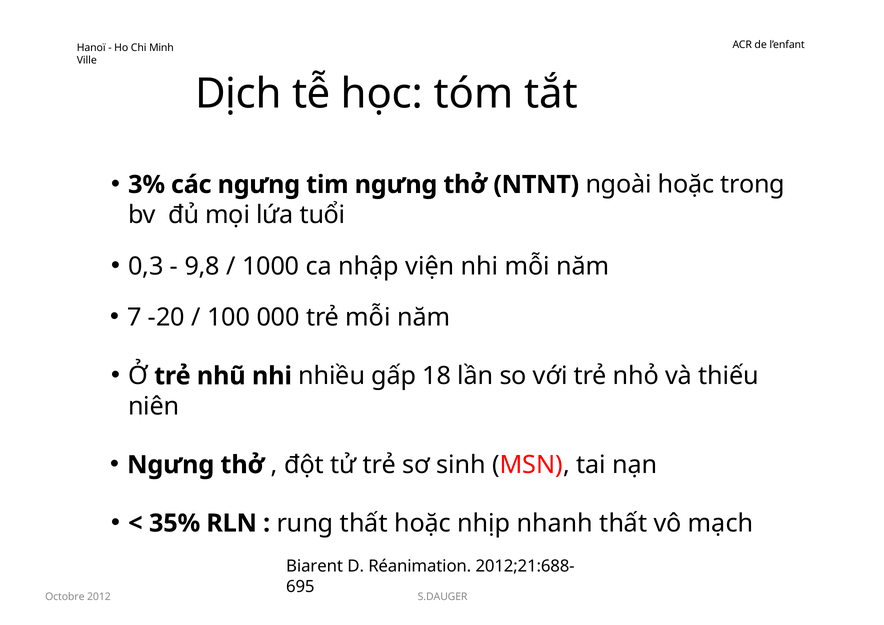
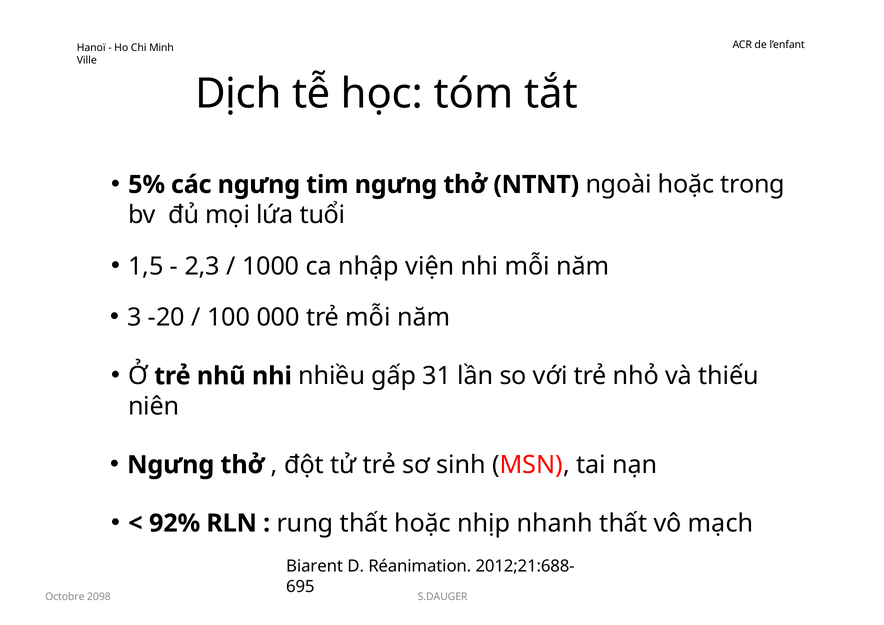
3%: 3% -> 5%
0,3: 0,3 -> 1,5
9,8: 9,8 -> 2,3
7: 7 -> 3
18: 18 -> 31
35%: 35% -> 92%
2012: 2012 -> 2098
